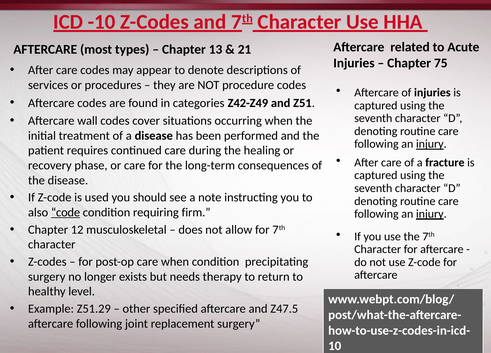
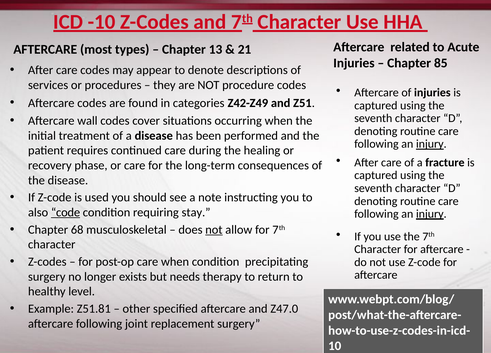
75: 75 -> 85
firm: firm -> stay
12: 12 -> 68
not at (214, 230) underline: none -> present
Z51.29: Z51.29 -> Z51.81
Z47.5: Z47.5 -> Z47.0
